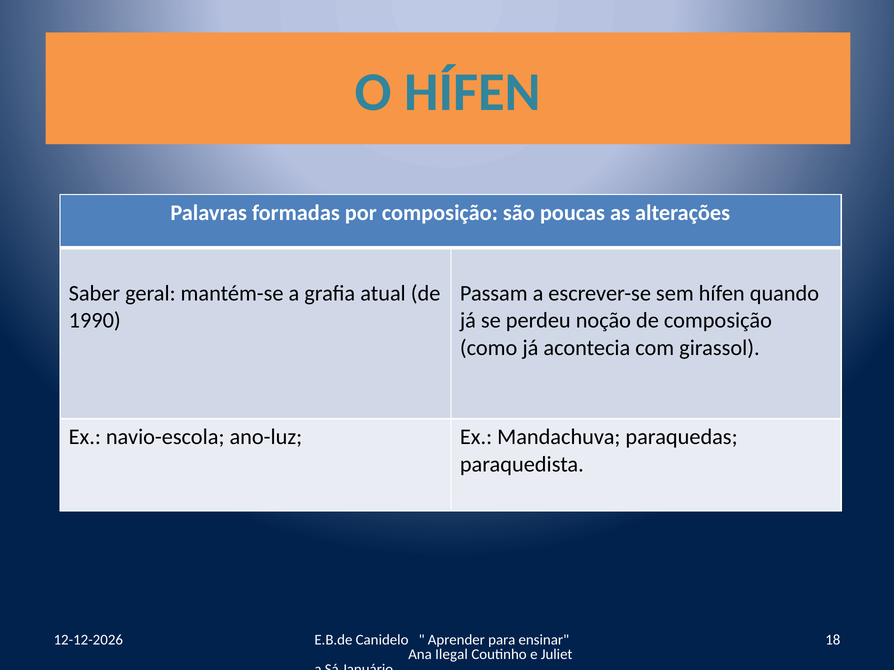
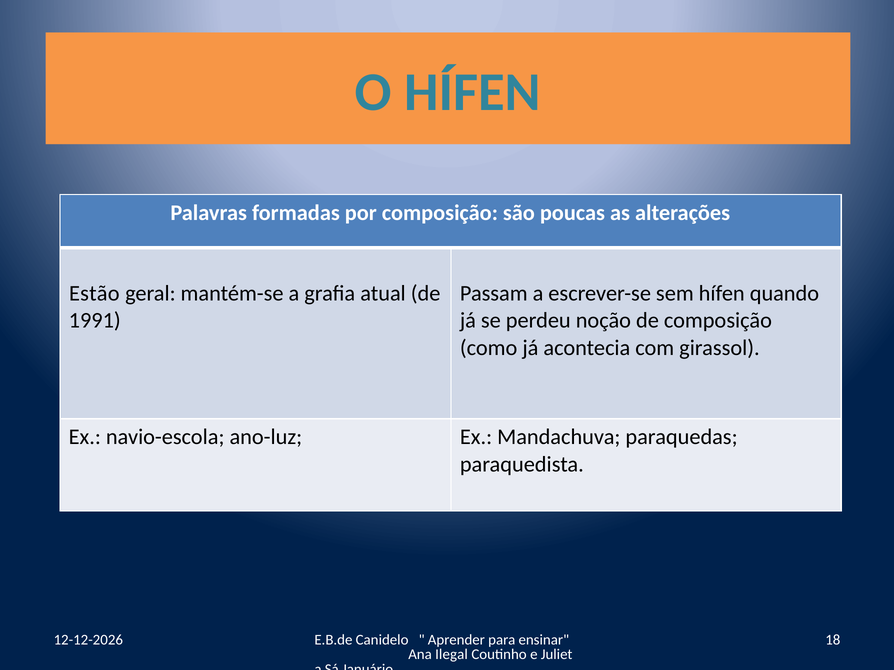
Saber: Saber -> Estão
1990: 1990 -> 1991
